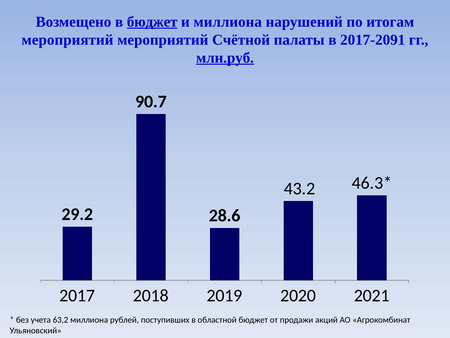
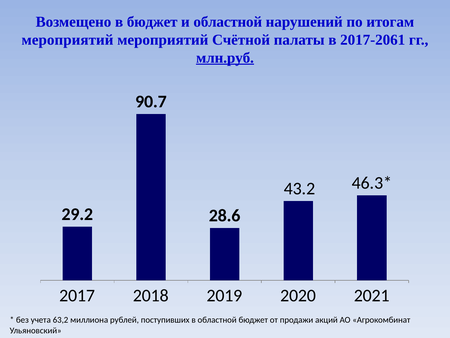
бюджет at (152, 22) underline: present -> none
и миллиона: миллиона -> областной
2017-2091: 2017-2091 -> 2017-2061
